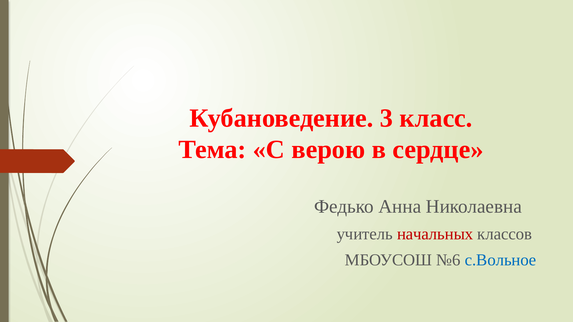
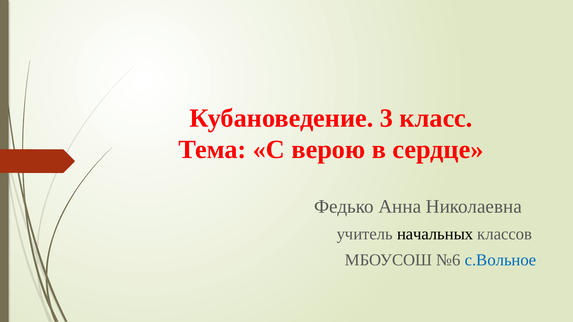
начальных colour: red -> black
